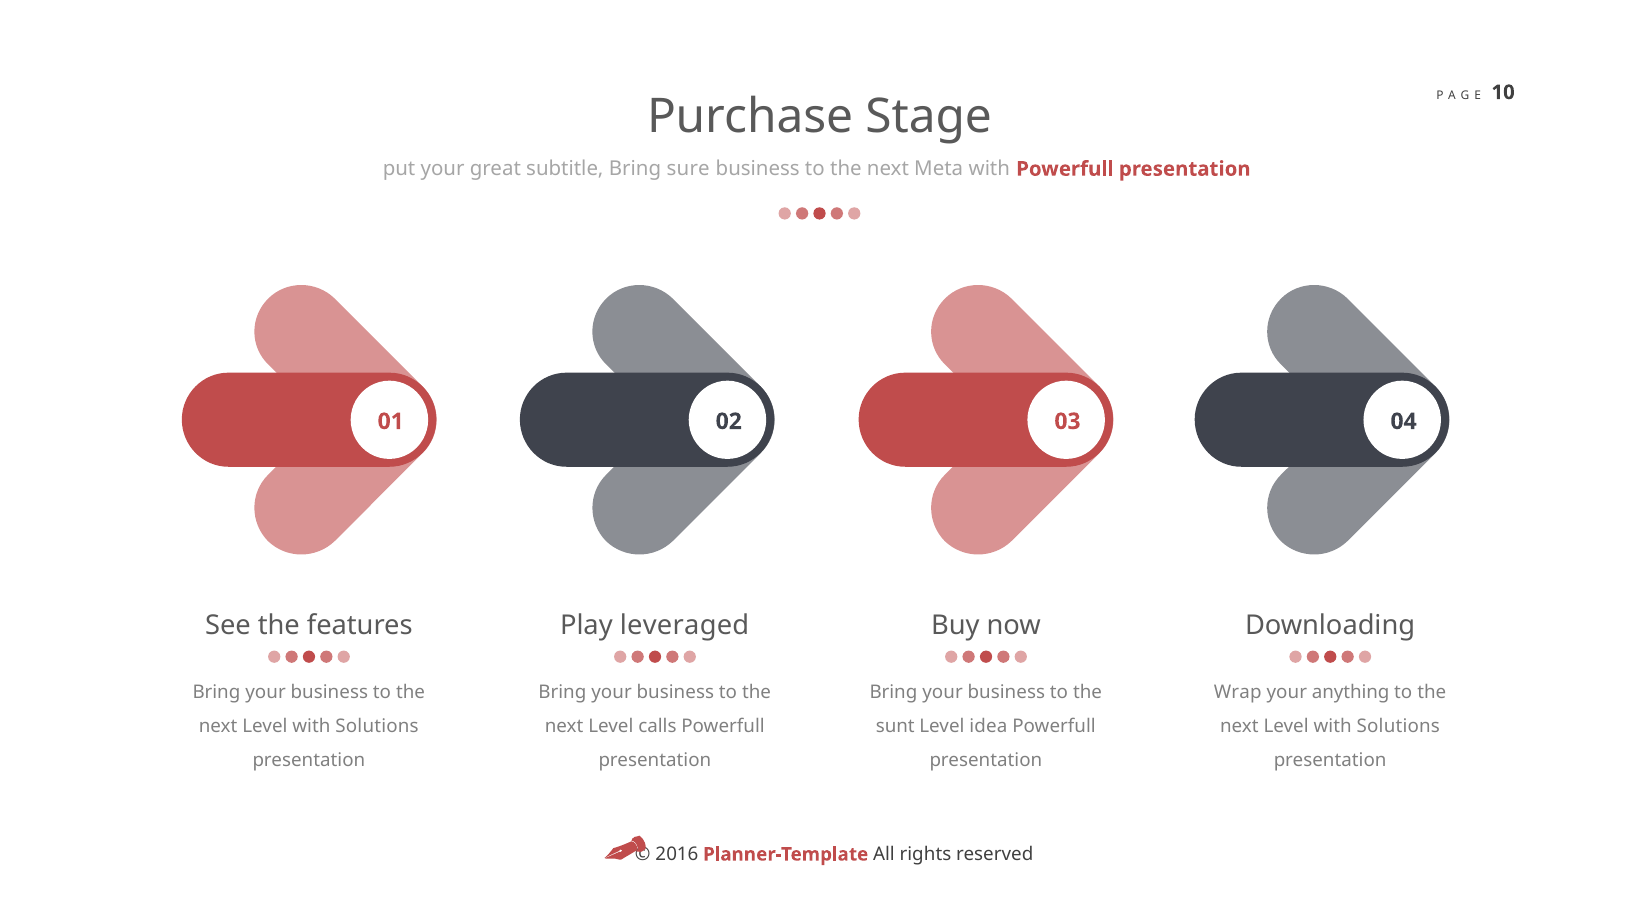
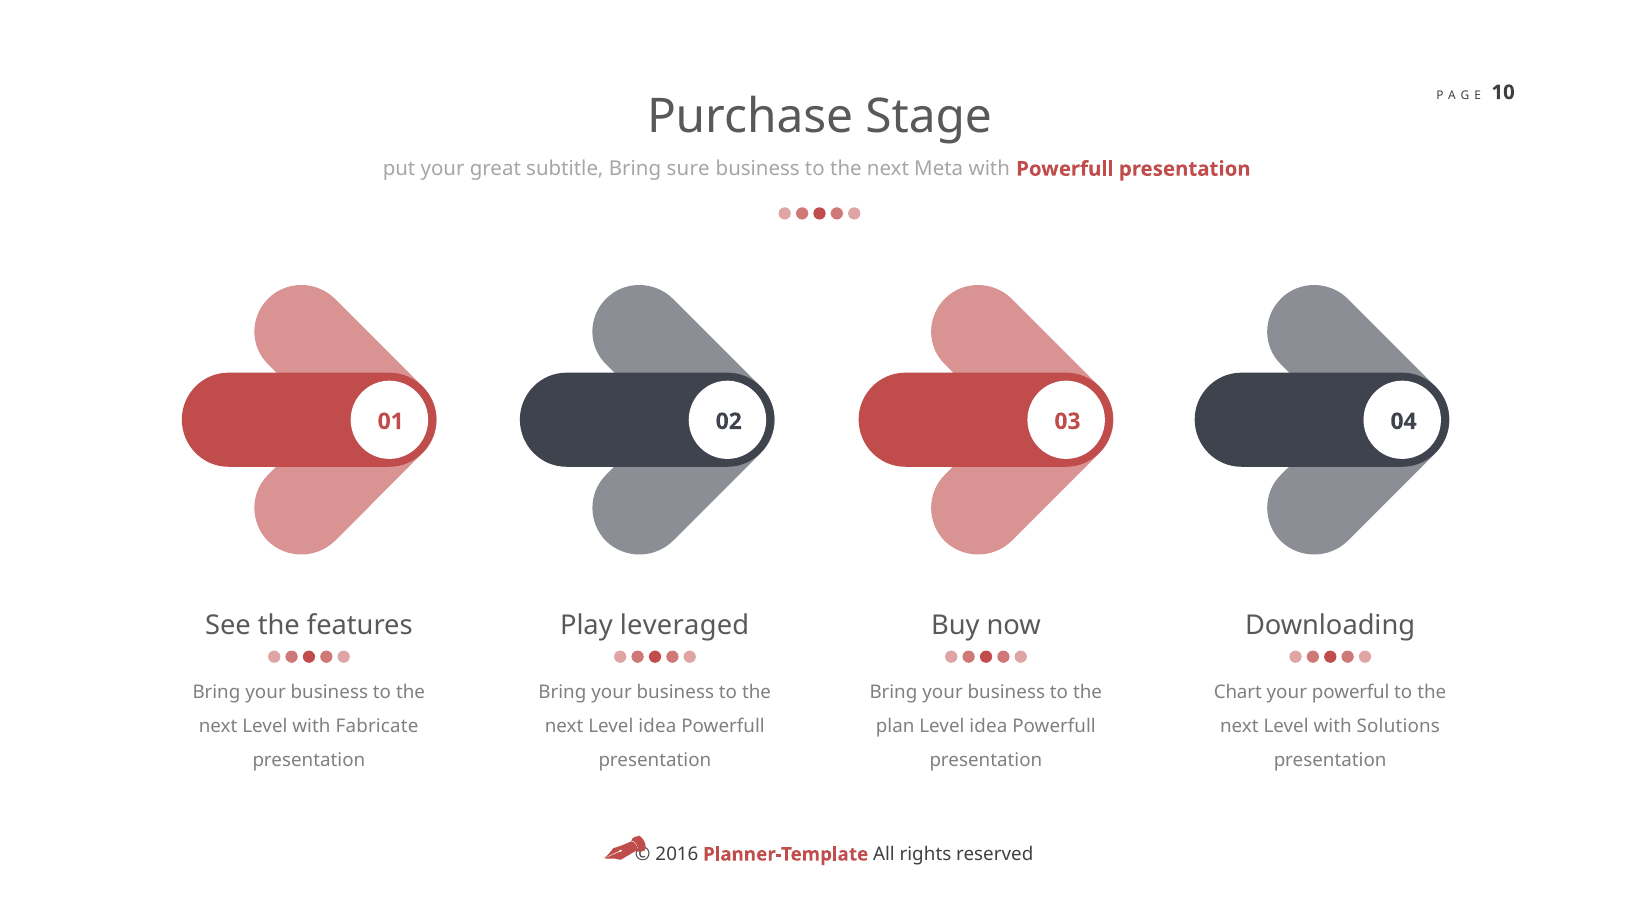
Wrap: Wrap -> Chart
anything: anything -> powerful
Solutions at (377, 727): Solutions -> Fabricate
next Level calls: calls -> idea
sunt: sunt -> plan
